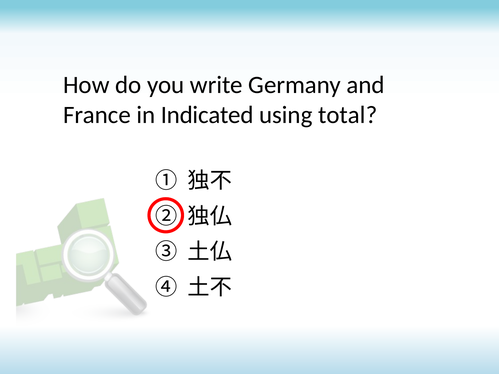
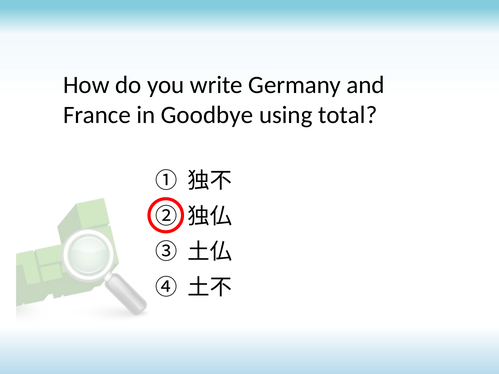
Indicated: Indicated -> Goodbye
